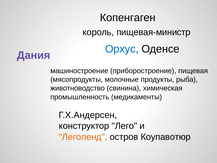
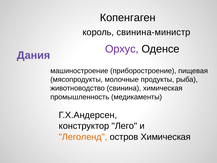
пищевая-министр: пищевая-министр -> свинина-министр
Орхус colour: blue -> purple
остров Коупавотюр: Коупавотюр -> Химическая
